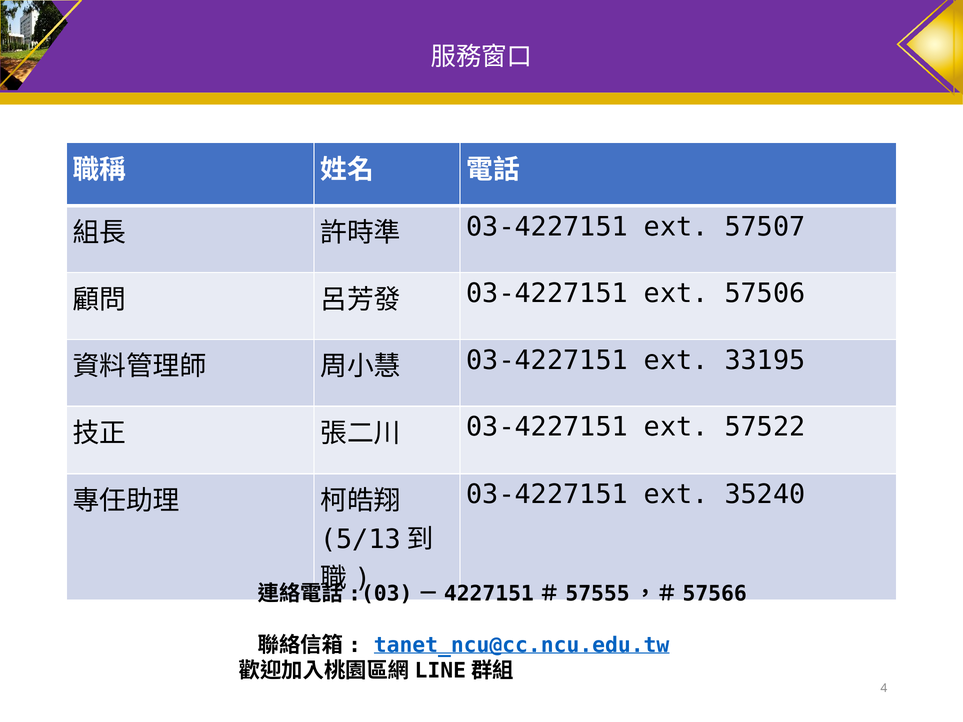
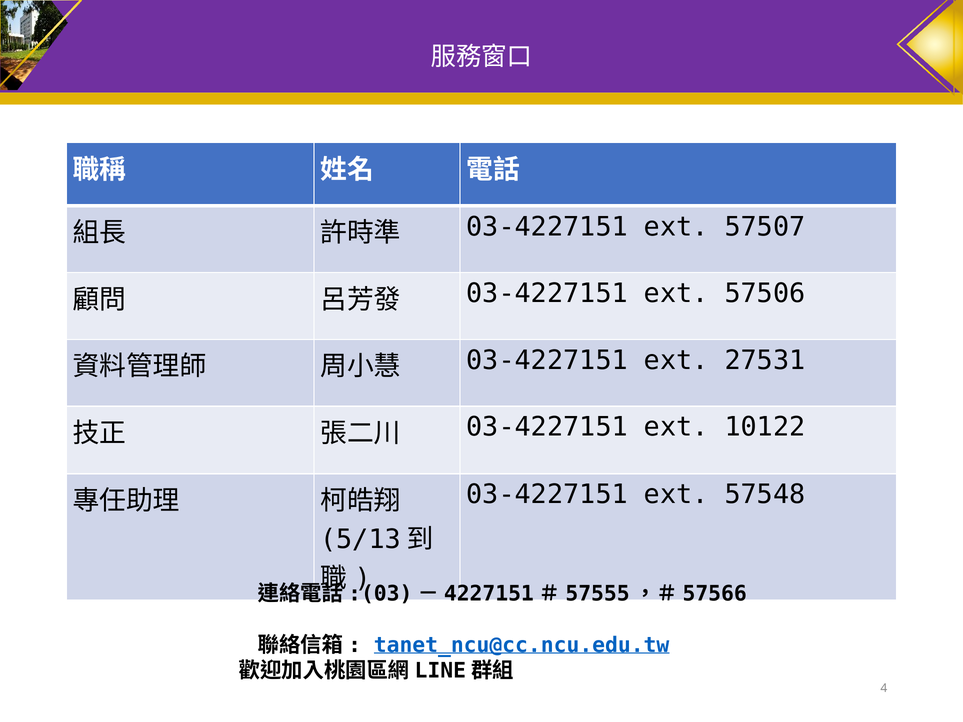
33195: 33195 -> 27531
57522: 57522 -> 10122
35240: 35240 -> 57548
